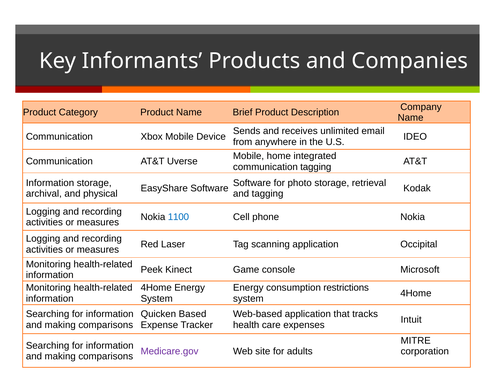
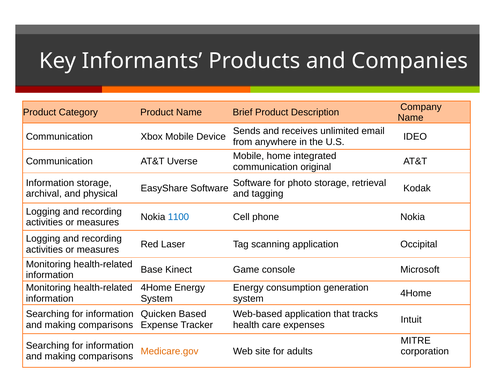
communication tagging: tagging -> original
Peek: Peek -> Base
restrictions: restrictions -> generation
Medicare.gov colour: purple -> orange
